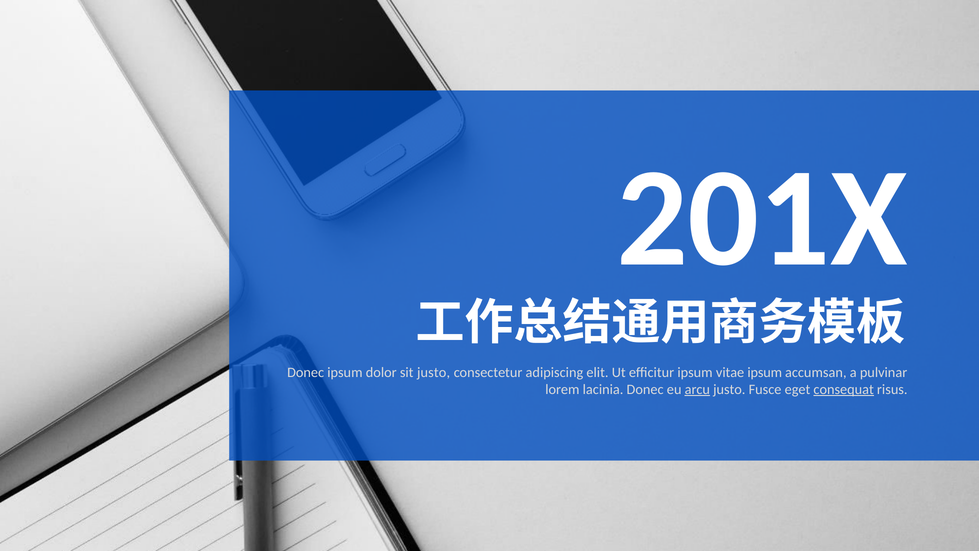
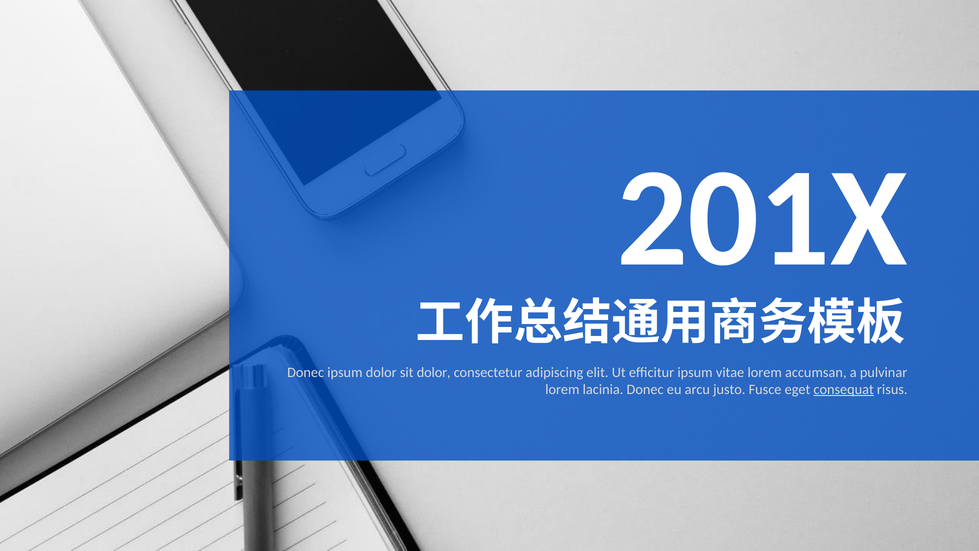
sit justo: justo -> dolor
vitae ipsum: ipsum -> lorem
arcu underline: present -> none
